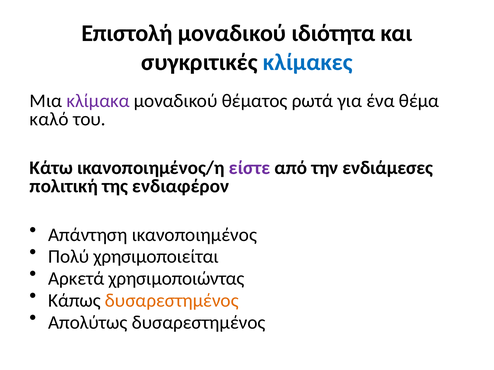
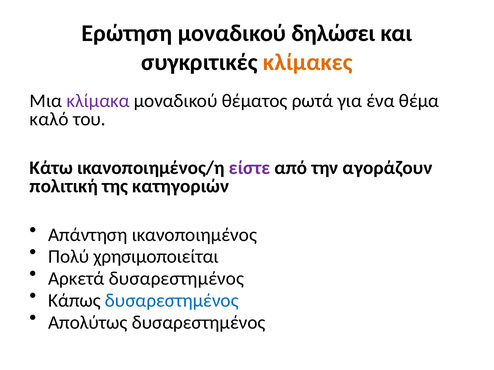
Επιστολή: Επιστολή -> Ερώτηση
ιδιότητα: ιδιότητα -> δηλώσει
κλίμακες colour: blue -> orange
ενδιάμεσες: ενδιάμεσες -> αγοράζουν
ενδιαφέρον: ενδιαφέρον -> κατηγοριών
Αρκετά χρησιμοποιώντας: χρησιμοποιώντας -> δυσαρεστημένος
δυσαρεστημένος at (172, 301) colour: orange -> blue
